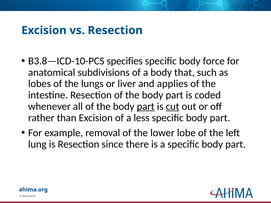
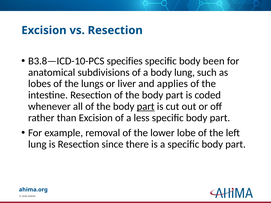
force: force -> been
body that: that -> lung
cut underline: present -> none
